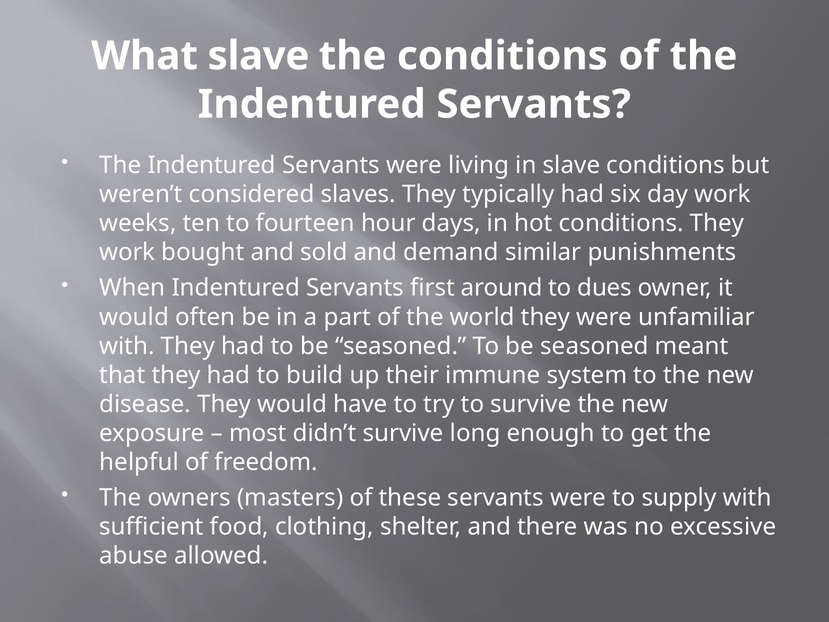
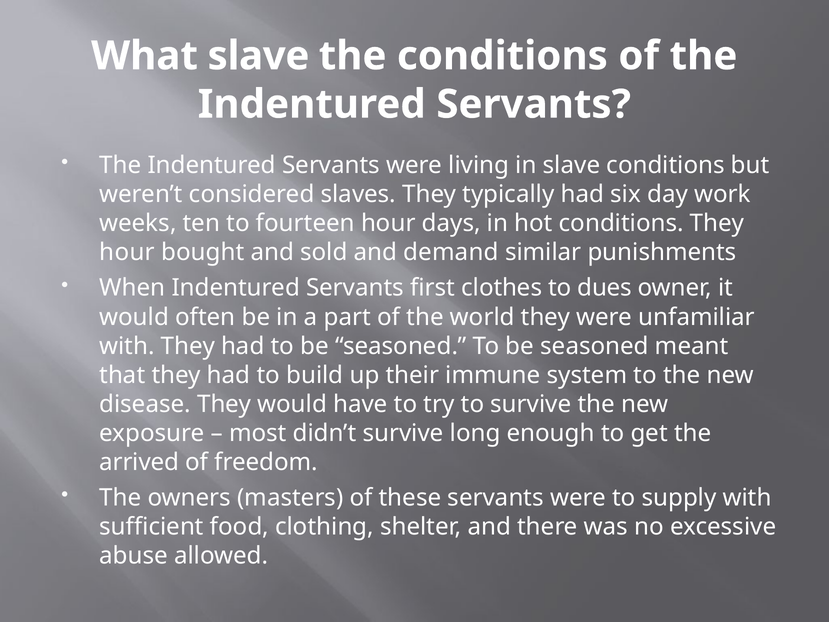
work at (127, 252): work -> hour
around: around -> clothes
helpful: helpful -> arrived
